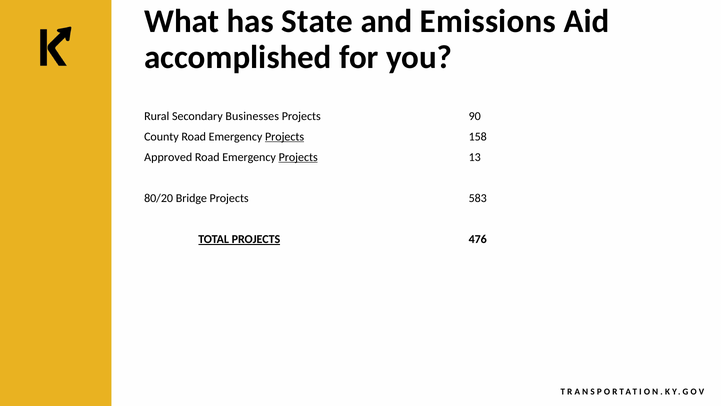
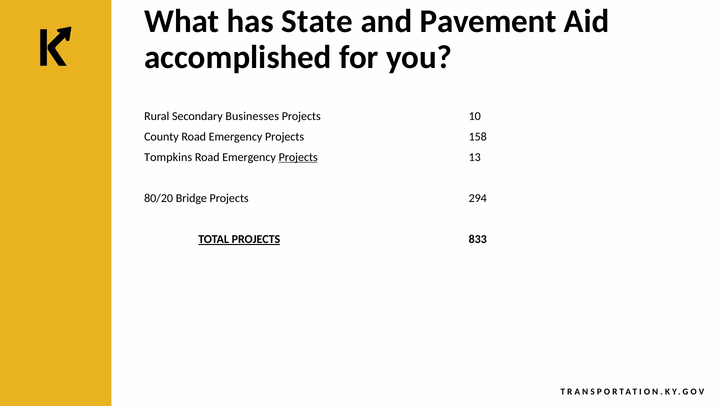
Emissions: Emissions -> Pavement
90: 90 -> 10
Projects at (285, 137) underline: present -> none
Approved: Approved -> Tompkins
583: 583 -> 294
476: 476 -> 833
